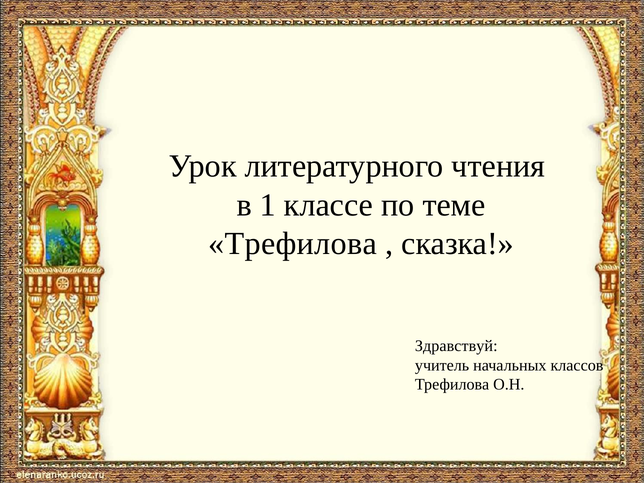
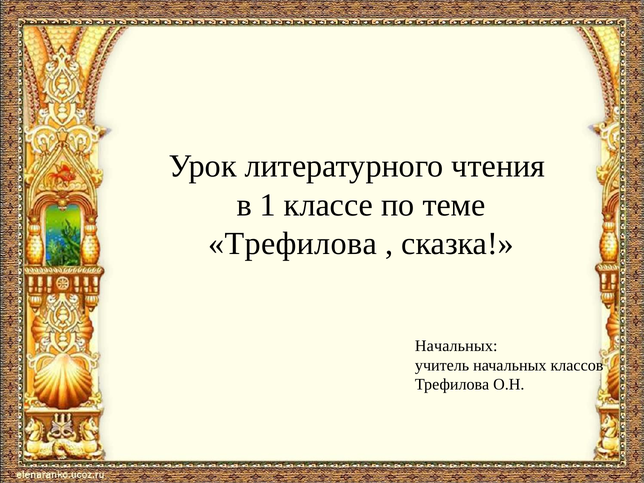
Здравствуй at (456, 346): Здравствуй -> Начальных
